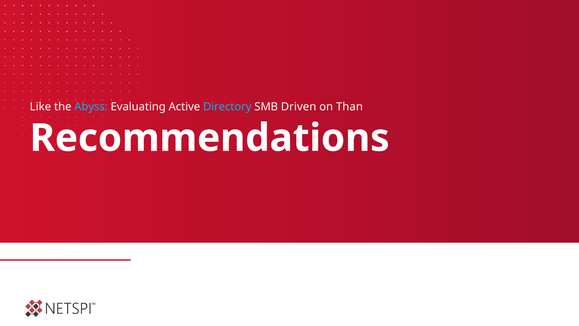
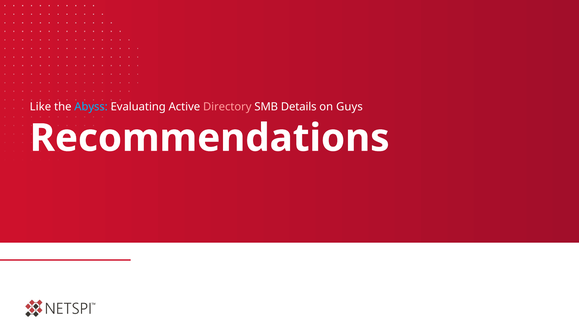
Directory colour: light blue -> pink
Driven: Driven -> Details
Than: Than -> Guys
